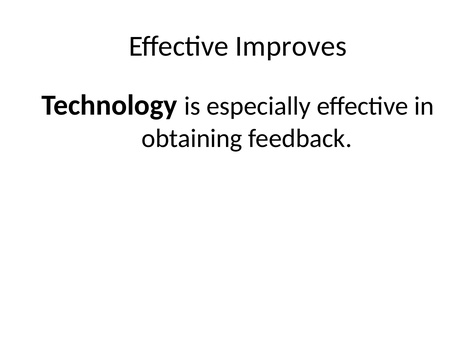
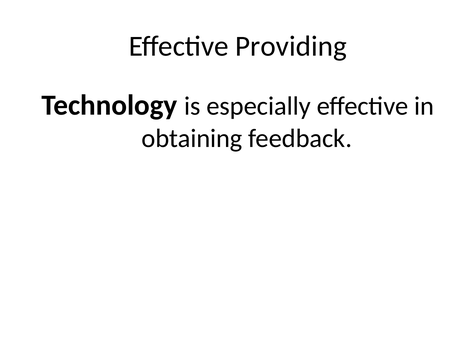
Improves: Improves -> Providing
